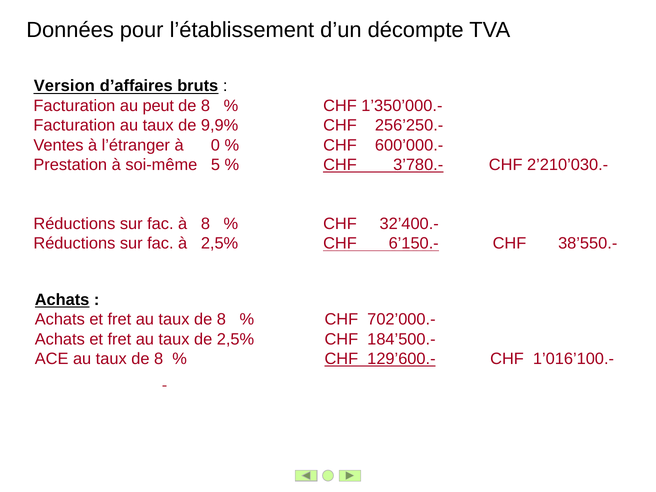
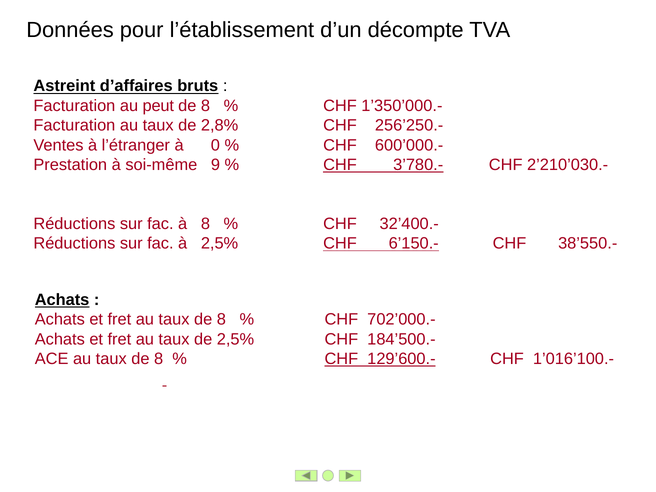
Version: Version -> Astreint
9,9%: 9,9% -> 2,8%
5: 5 -> 9
